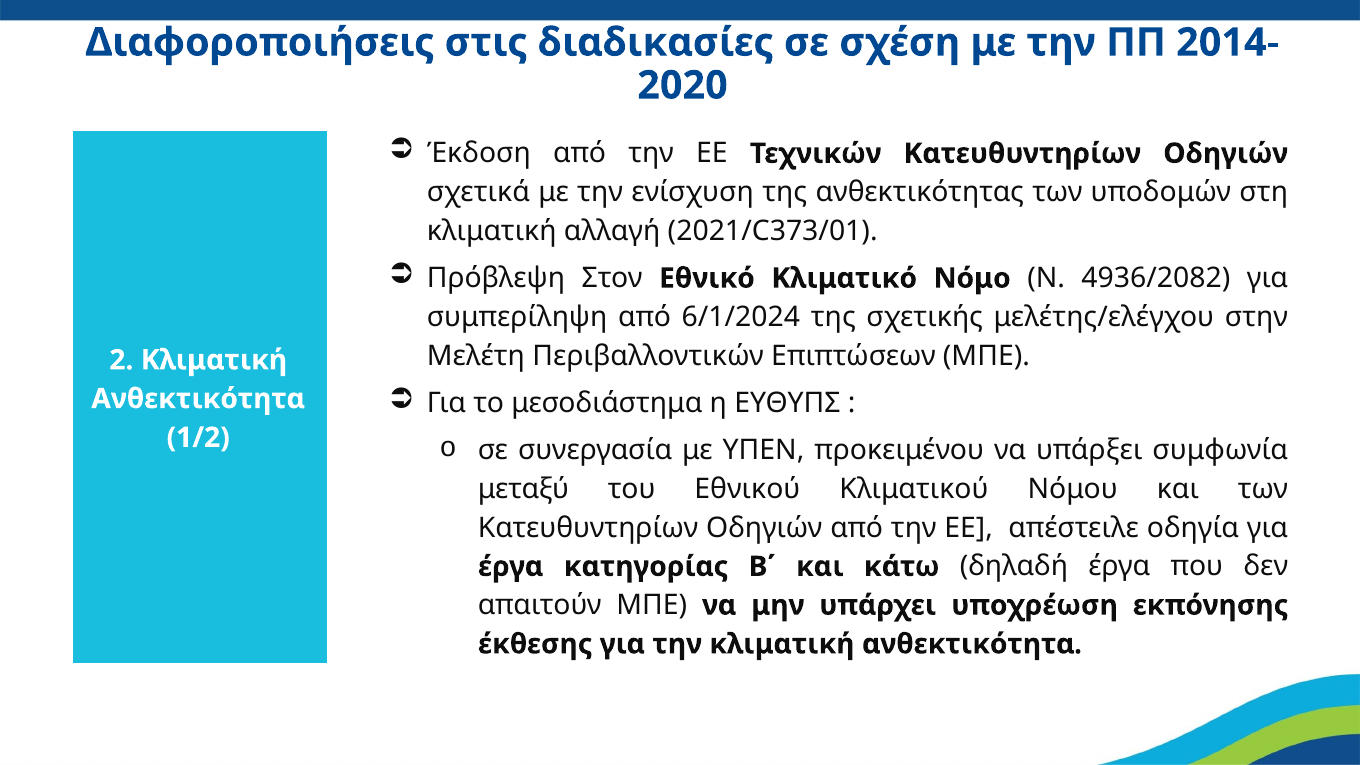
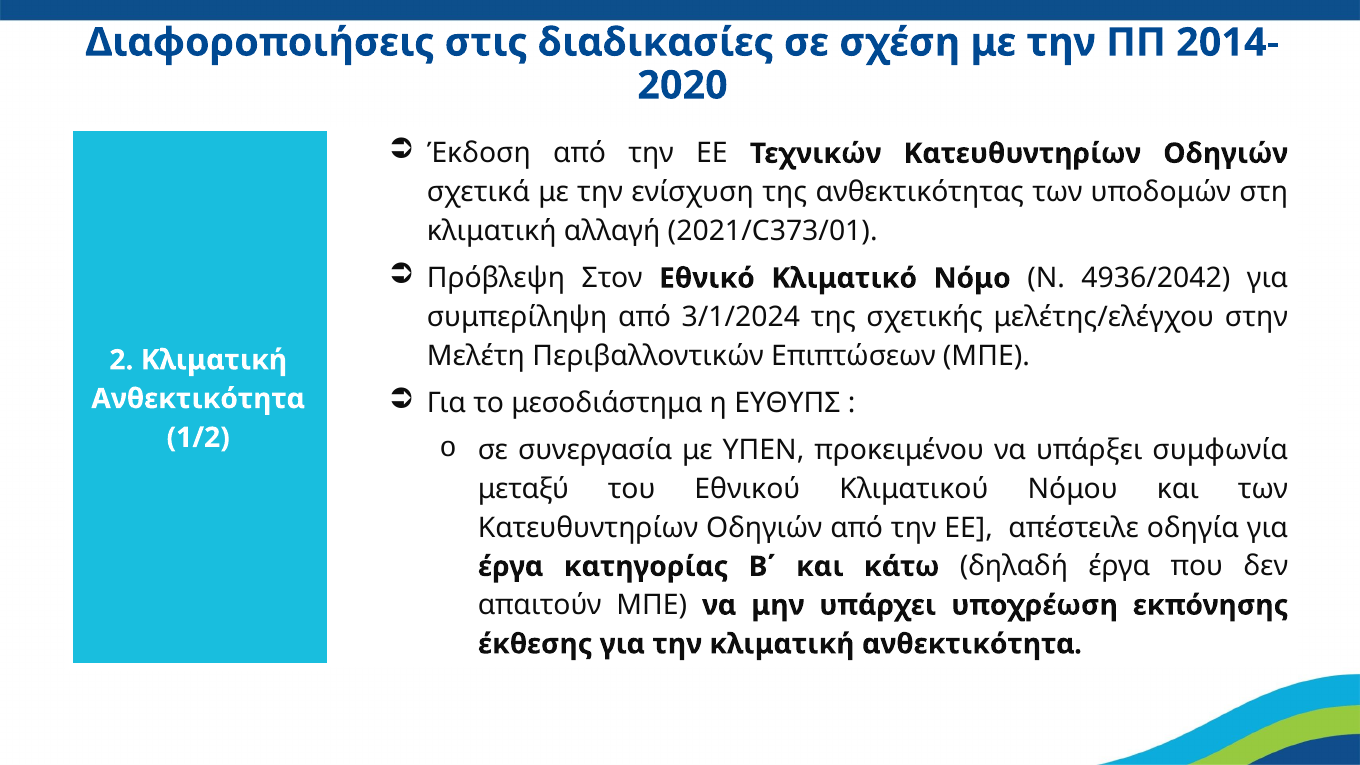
4936/2082: 4936/2082 -> 4936/2042
6/1/2024: 6/1/2024 -> 3/1/2024
